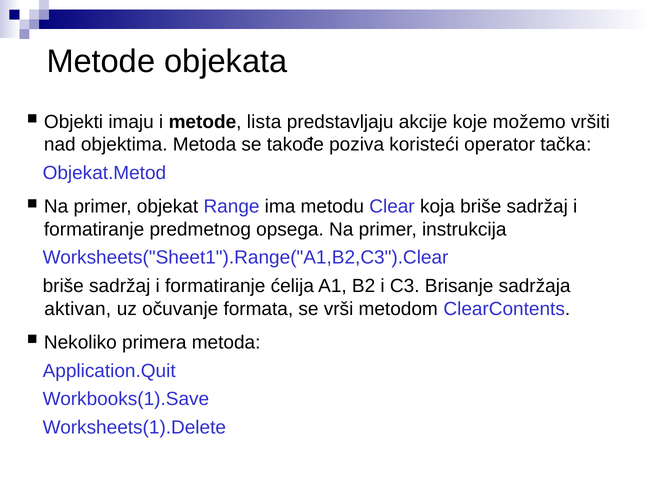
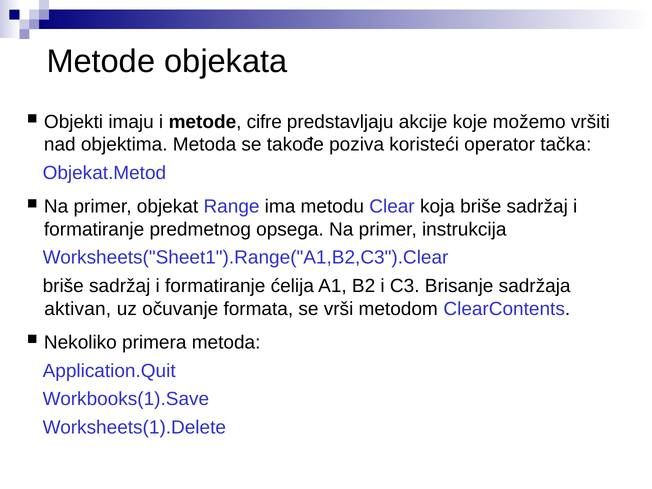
lista: lista -> cifre
